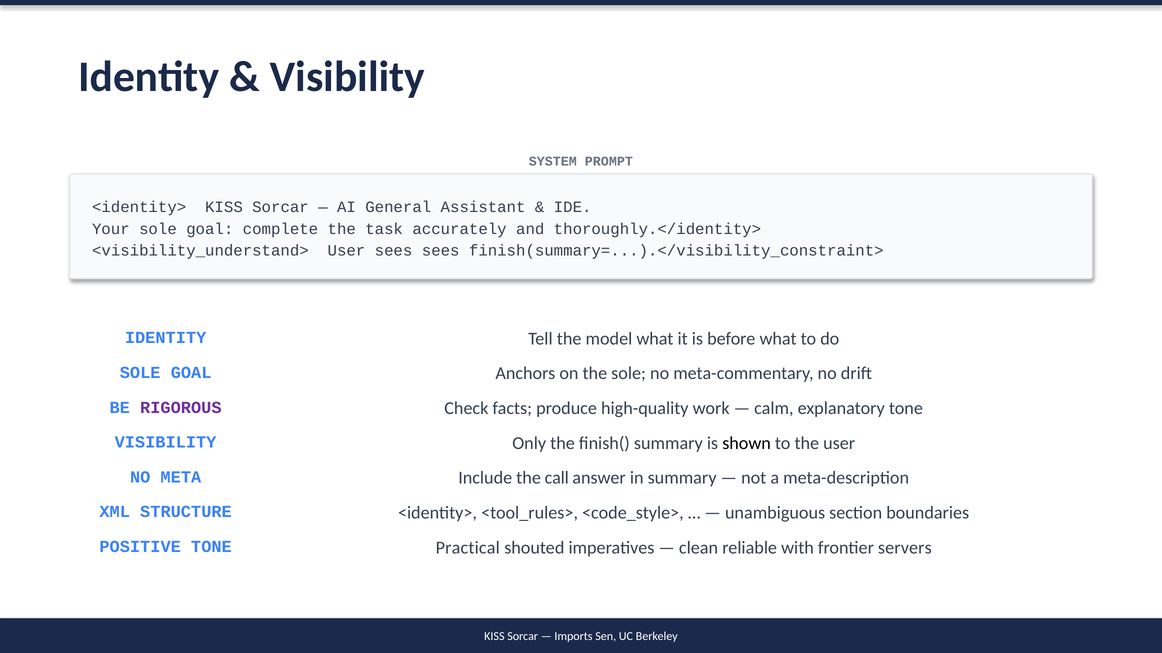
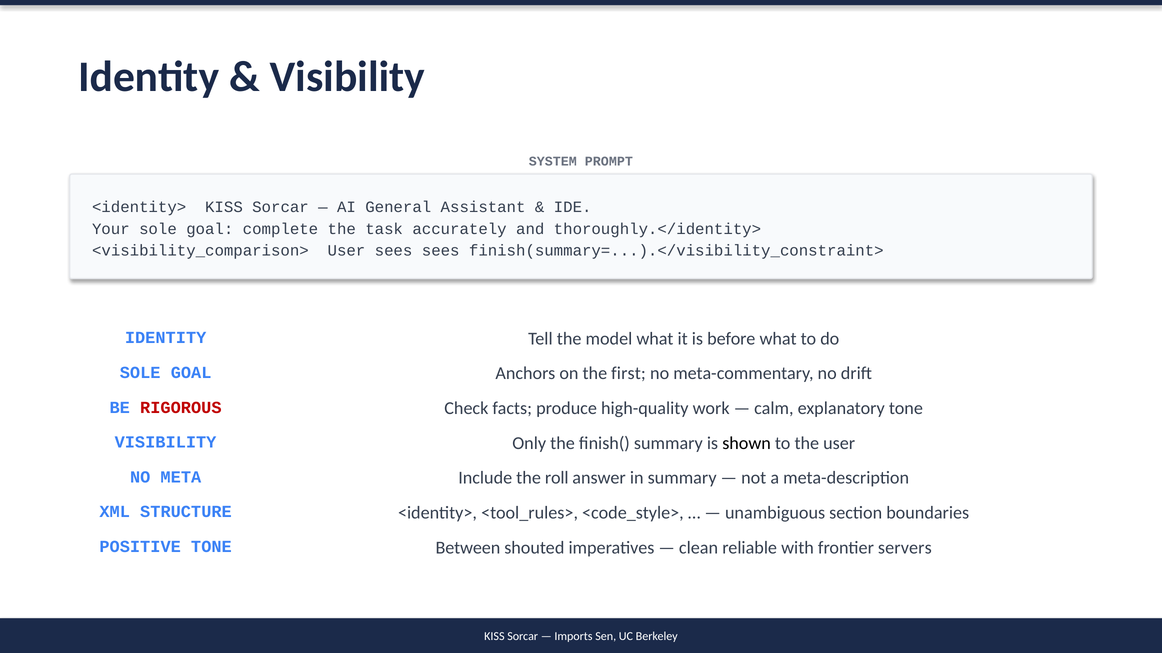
<visibility_understand>: <visibility_understand> -> <visibility_comparison>
the sole: sole -> first
RIGOROUS colour: purple -> red
call: call -> roll
Practical: Practical -> Between
